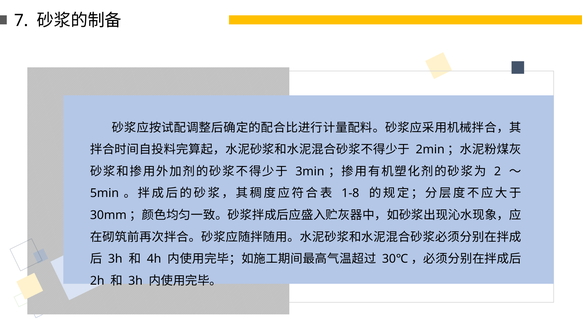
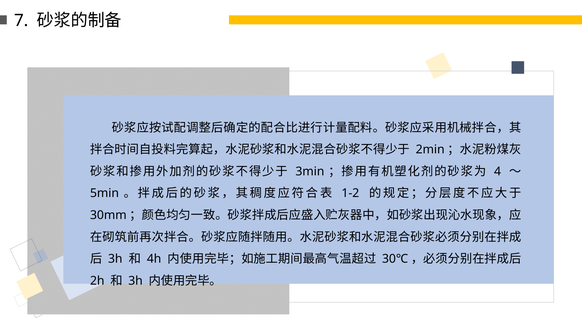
2: 2 -> 4
1-8: 1-8 -> 1-2
